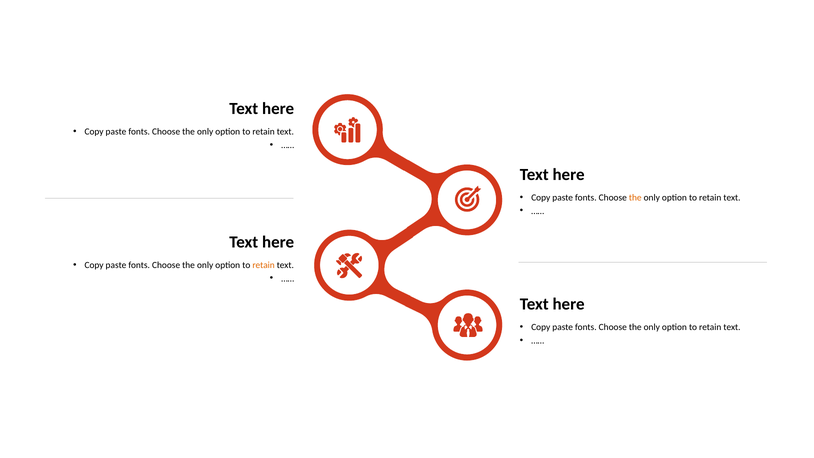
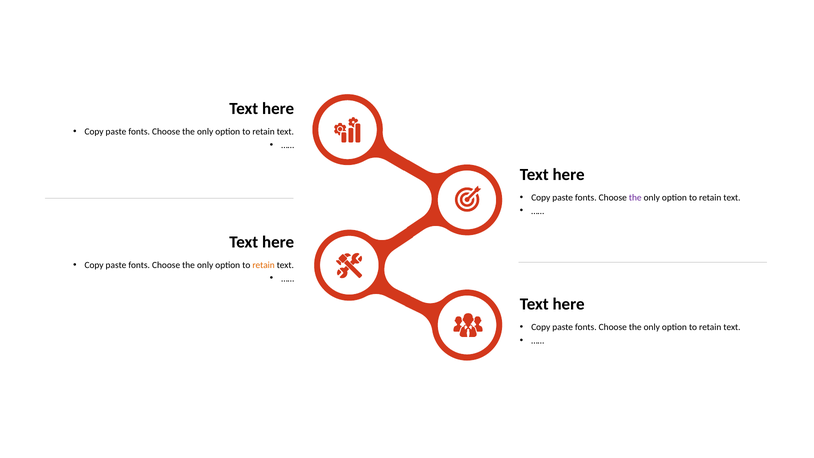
the at (635, 197) colour: orange -> purple
